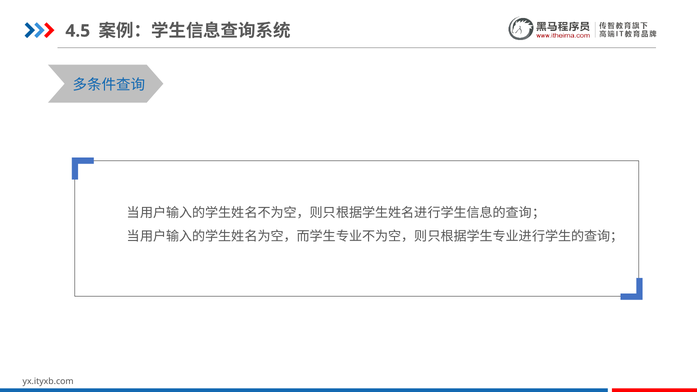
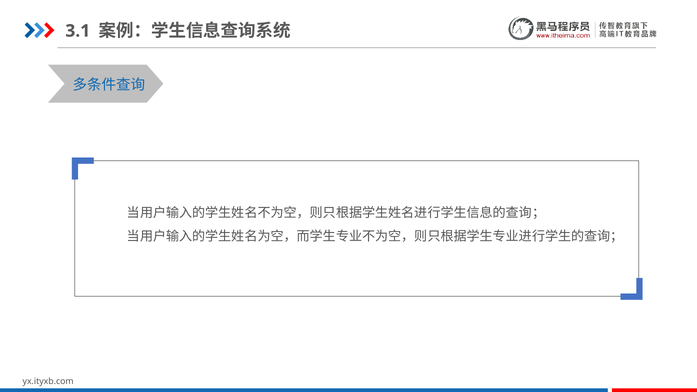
4.5: 4.5 -> 3.1
